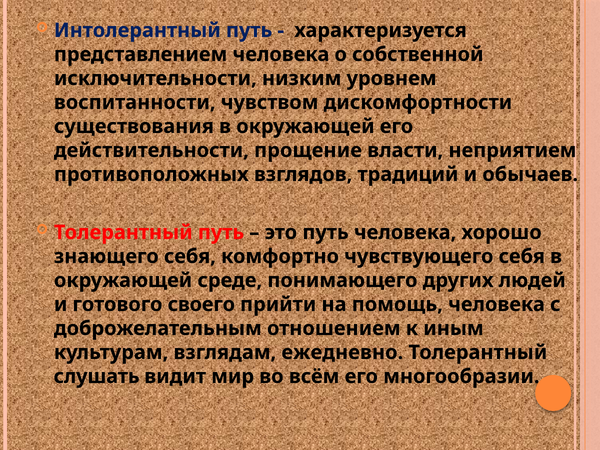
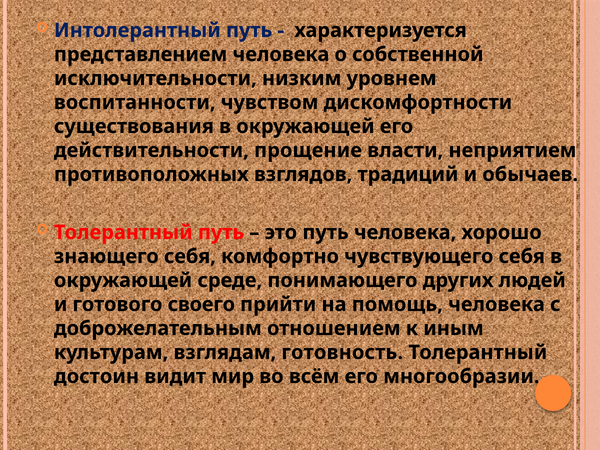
ежедневно: ежедневно -> готовность
слушать: слушать -> достоин
